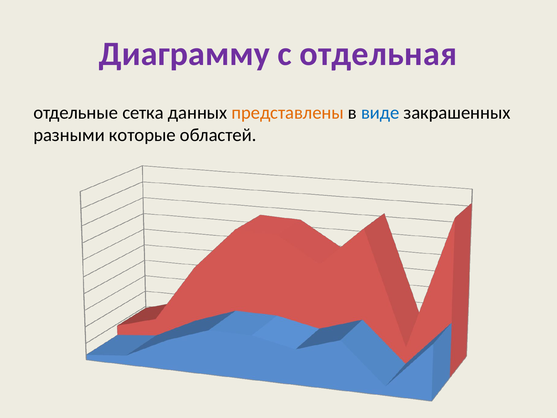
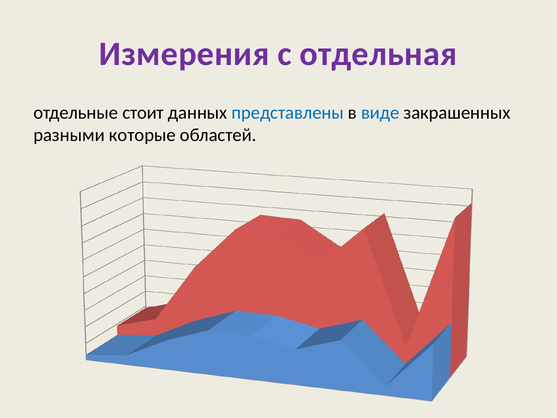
Диаграмму: Диаграмму -> Измерения
сетка: сетка -> стоит
представлены colour: orange -> blue
